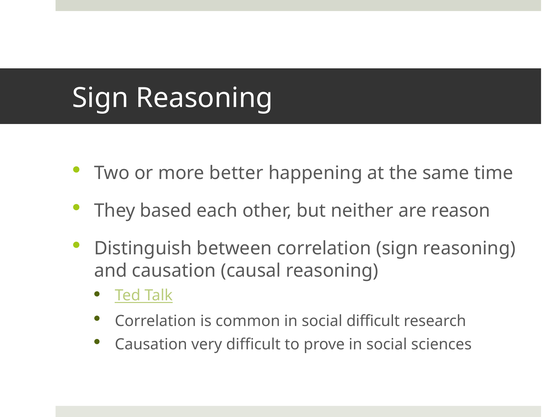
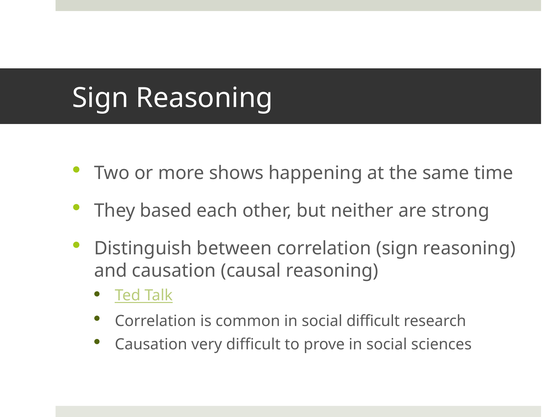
better: better -> shows
reason: reason -> strong
